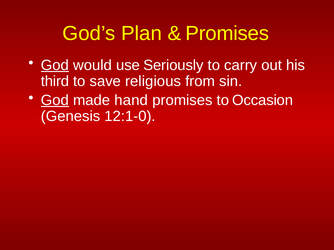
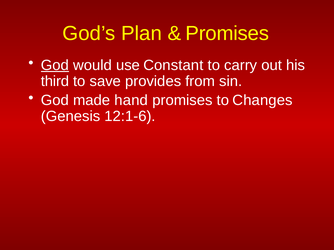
Seriously: Seriously -> Constant
religious: religious -> provides
God at (55, 100) underline: present -> none
Occasion: Occasion -> Changes
12:1-0: 12:1-0 -> 12:1-6
